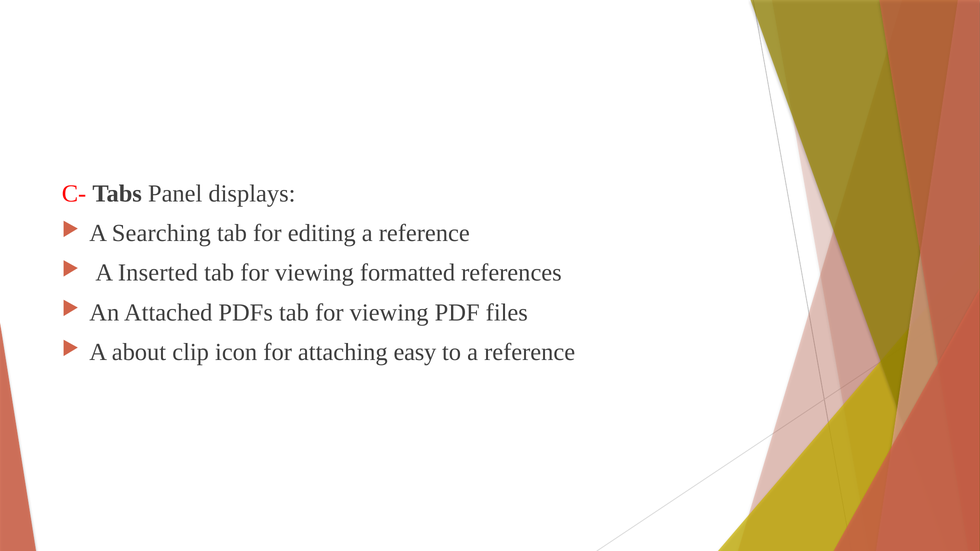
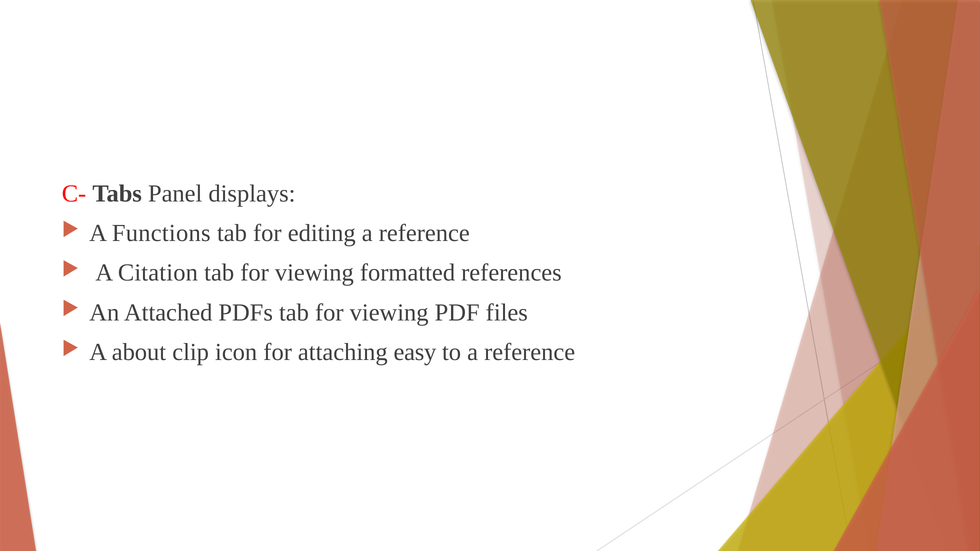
Searching: Searching -> Functions
Inserted: Inserted -> Citation
